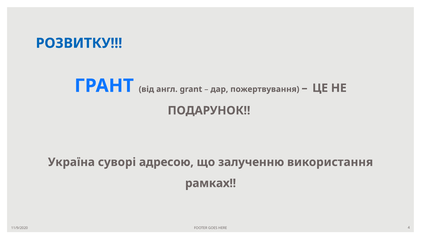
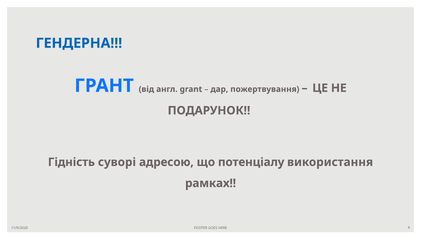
РОЗВИТКУ: РОЗВИТКУ -> ГЕНДЕРНА
Україна: Україна -> Гідність
залученню: залученню -> потенціалу
